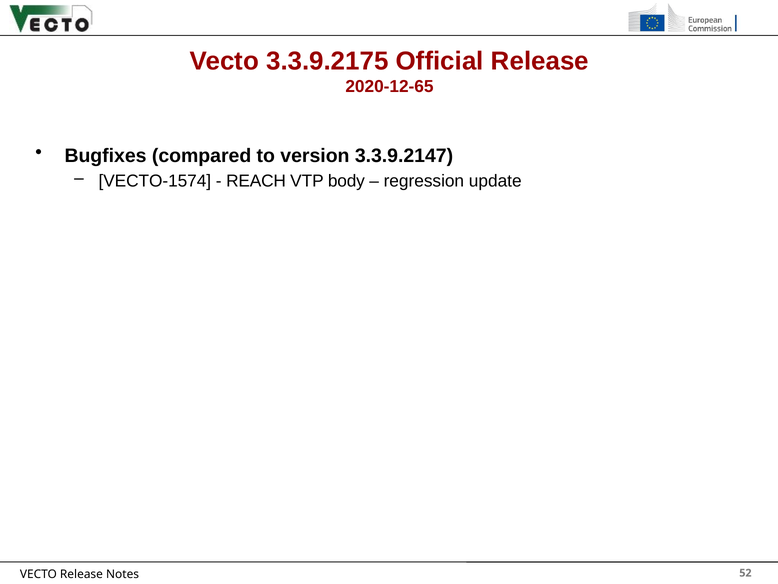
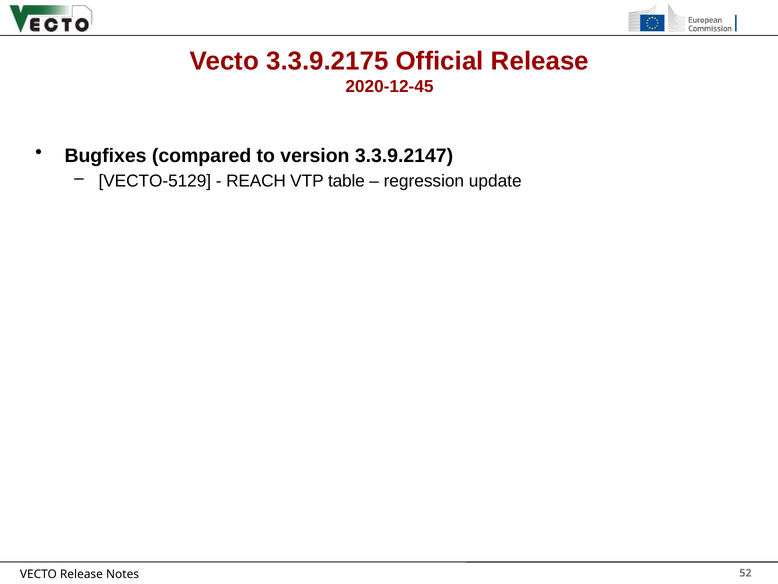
2020-12-65: 2020-12-65 -> 2020-12-45
VECTO-1574: VECTO-1574 -> VECTO-5129
body: body -> table
